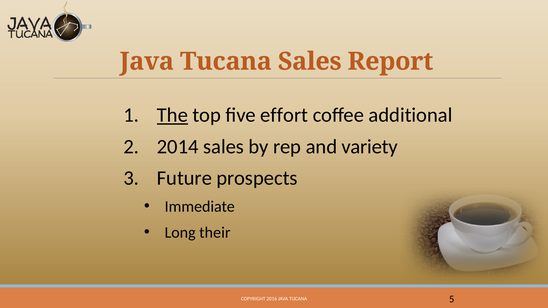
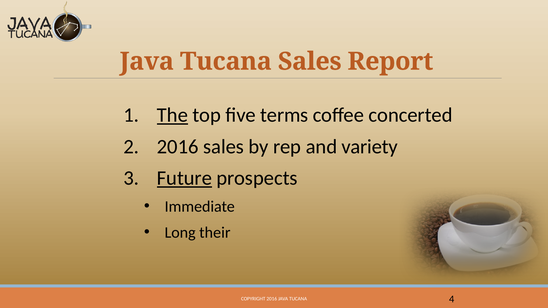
effort: effort -> terms
additional: additional -> concerted
2014 at (178, 147): 2014 -> 2016
Future underline: none -> present
5: 5 -> 4
